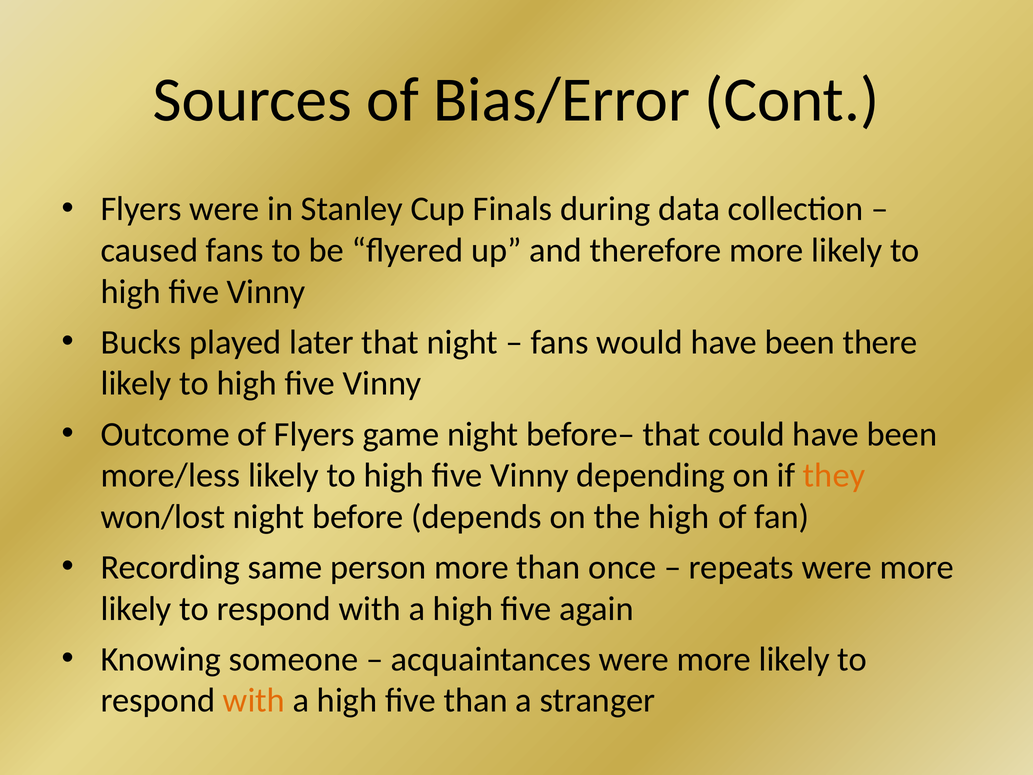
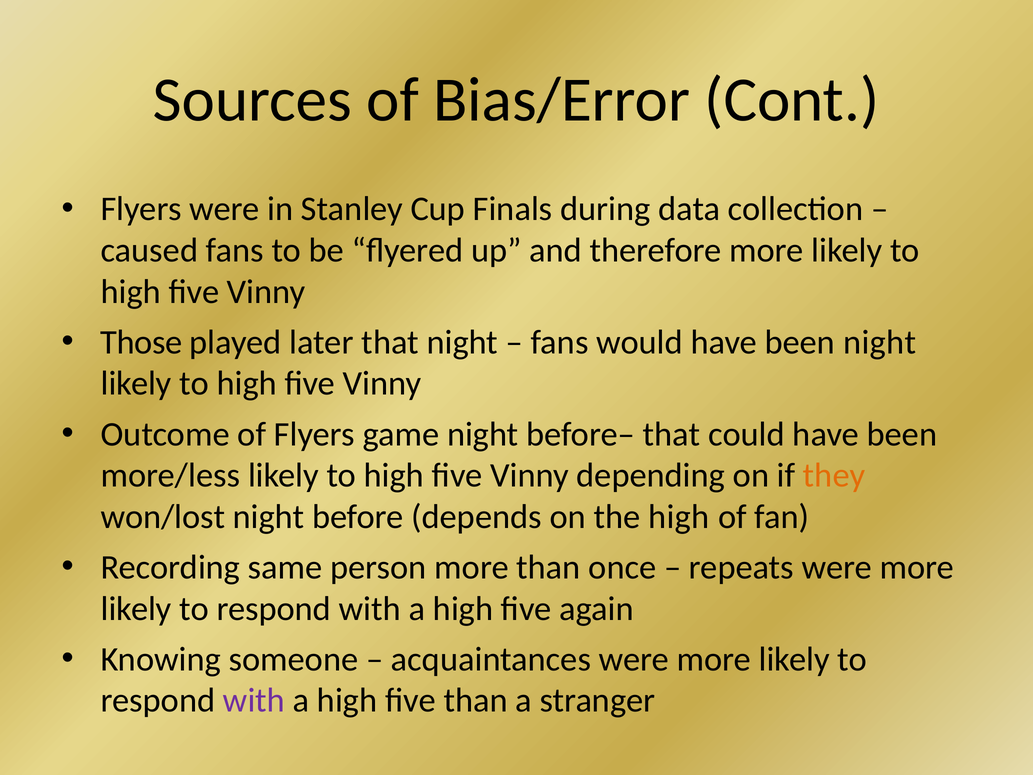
Bucks: Bucks -> Those
been there: there -> night
with at (254, 700) colour: orange -> purple
